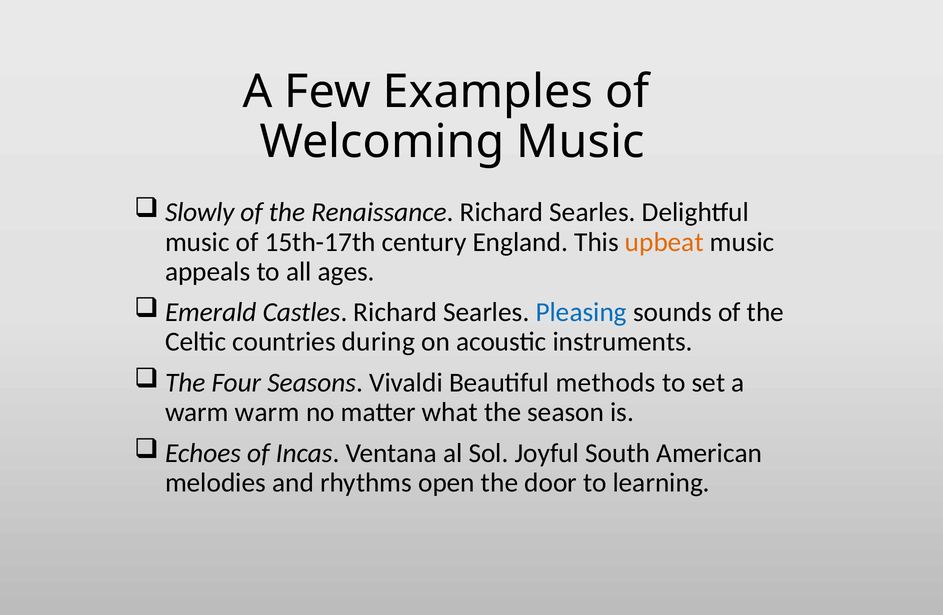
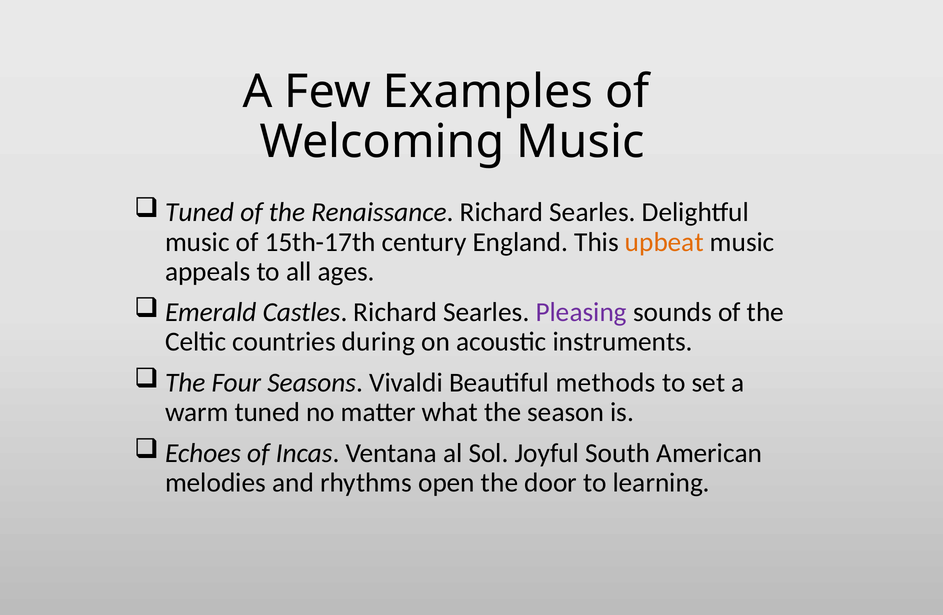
Slowly at (200, 212): Slowly -> Tuned
Pleasing colour: blue -> purple
warm warm: warm -> tuned
